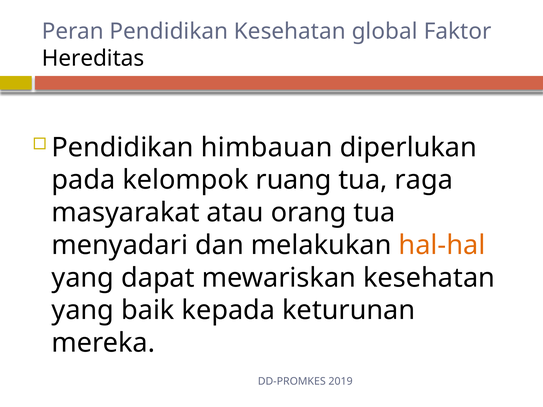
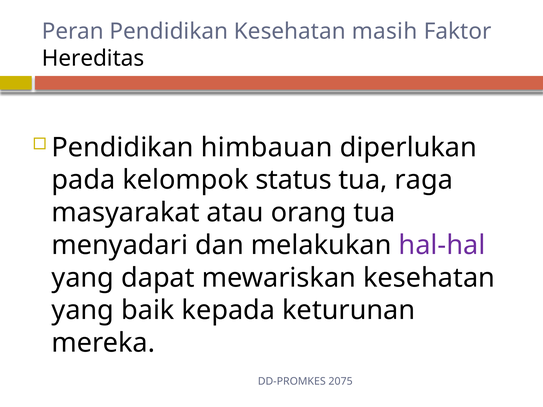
global: global -> masih
ruang: ruang -> status
hal-hal colour: orange -> purple
2019: 2019 -> 2075
